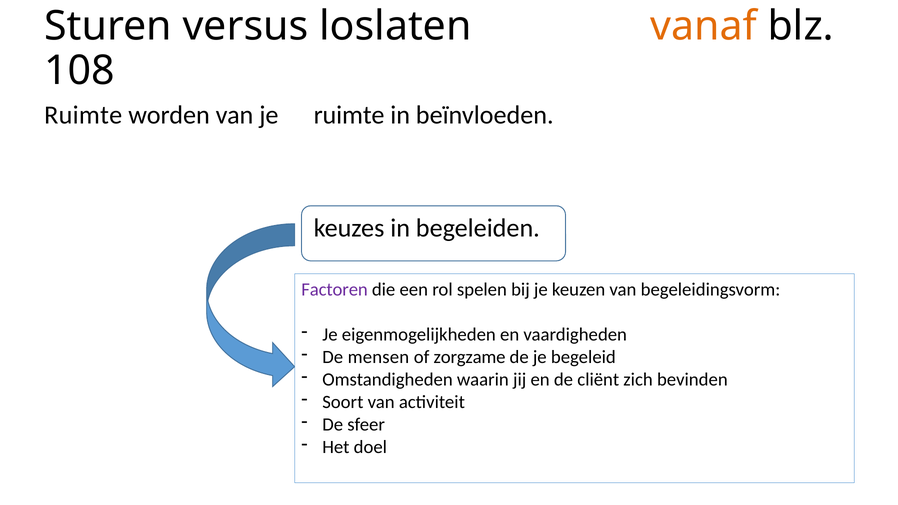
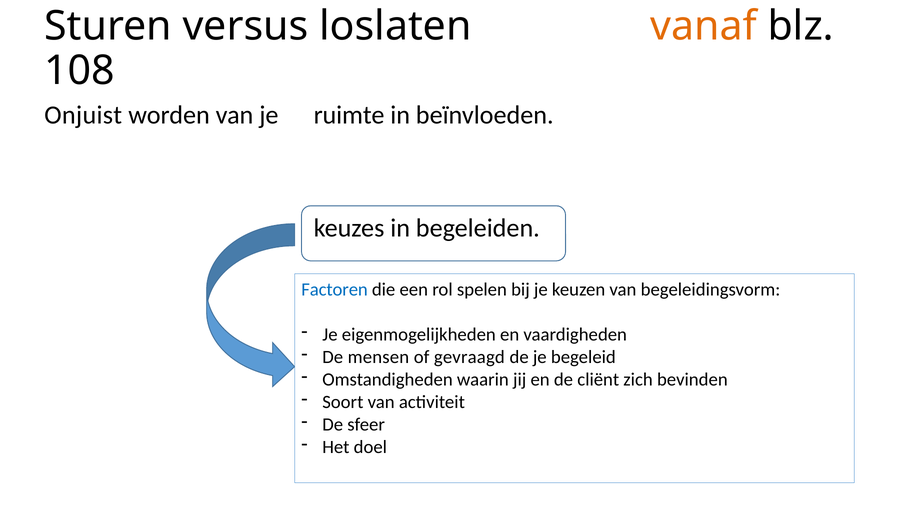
Ruimte at (83, 115): Ruimte -> Onjuist
Factoren colour: purple -> blue
zorgzame: zorgzame -> gevraagd
